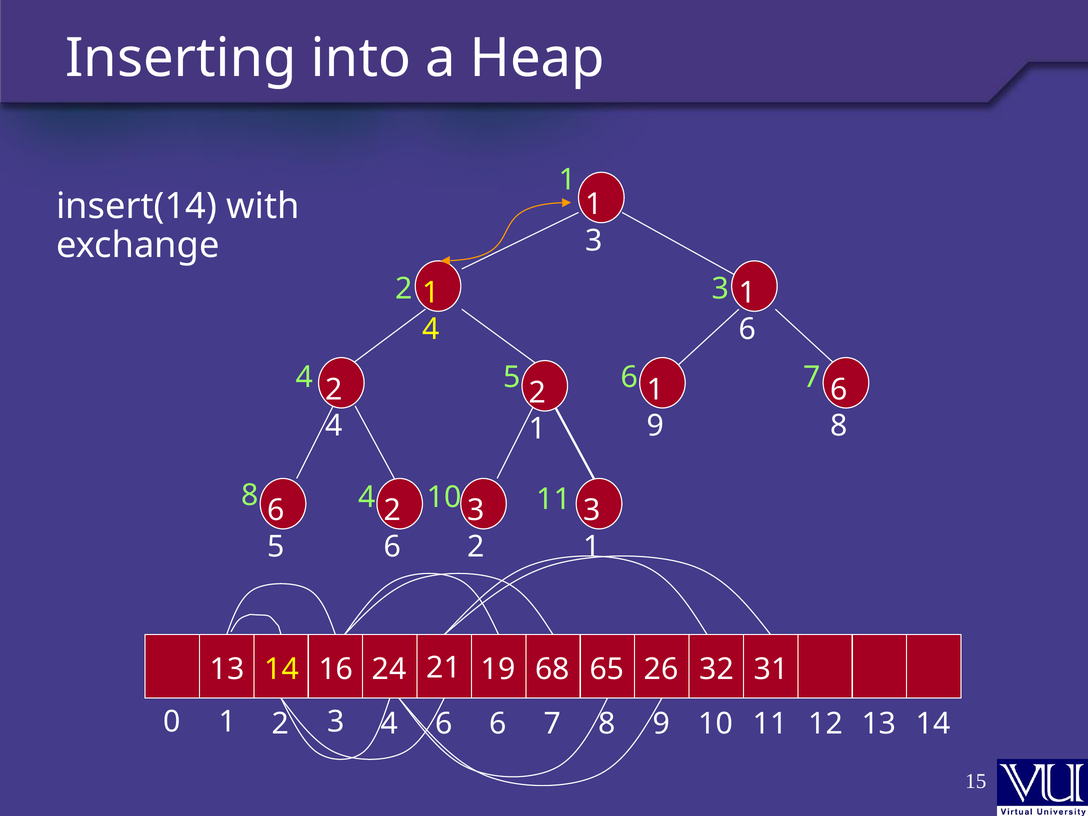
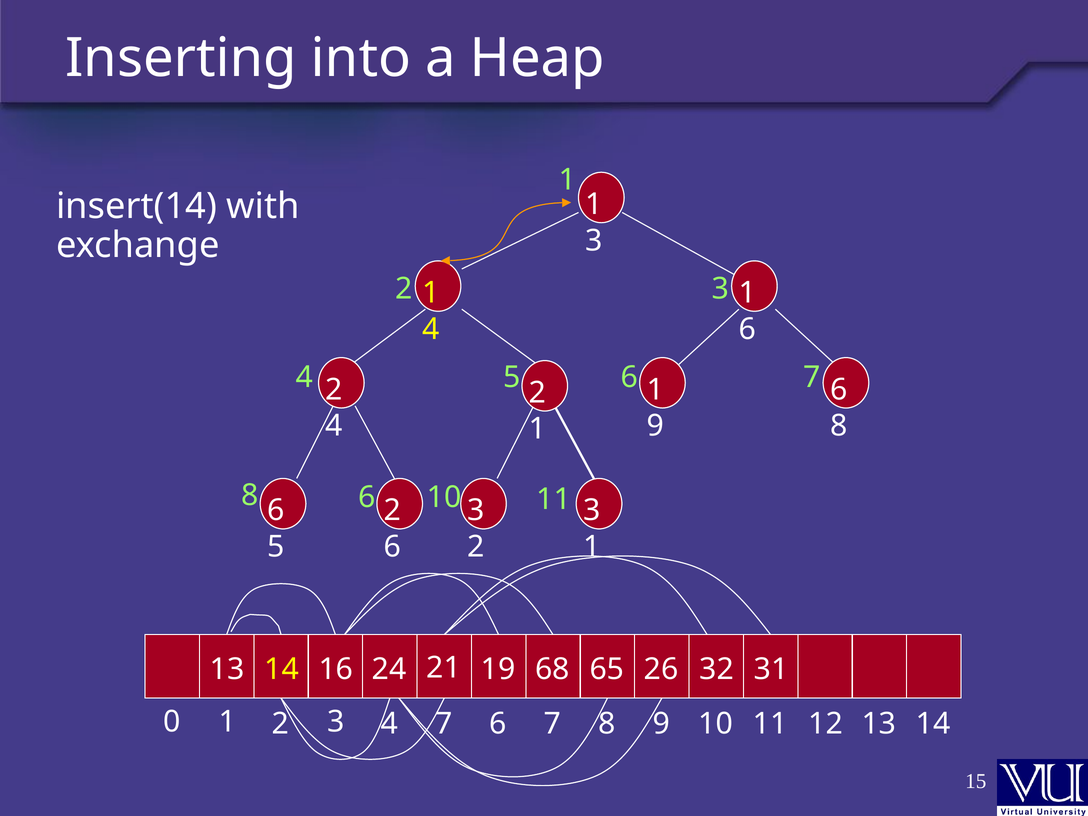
8 4: 4 -> 6
3 4 6: 6 -> 7
